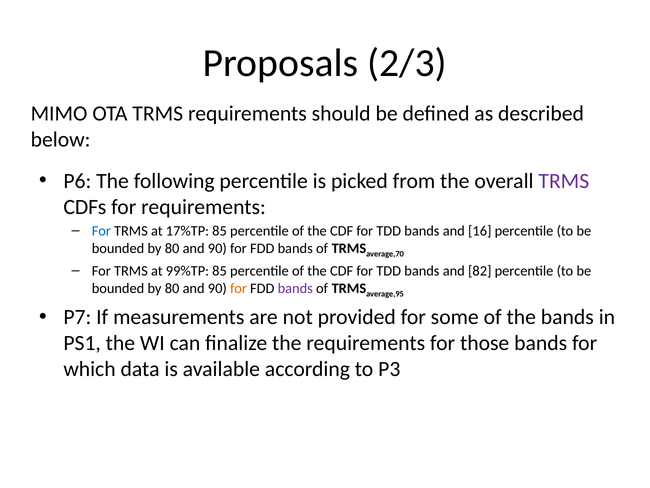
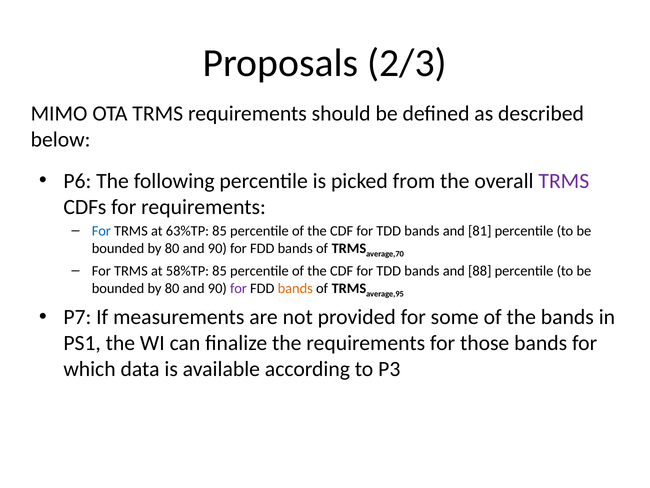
17%TP: 17%TP -> 63%TP
16: 16 -> 81
99%TP: 99%TP -> 58%TP
82: 82 -> 88
for at (238, 288) colour: orange -> purple
bands at (295, 288) colour: purple -> orange
